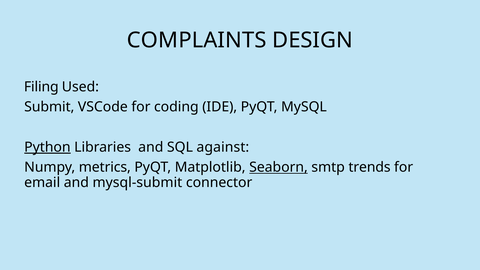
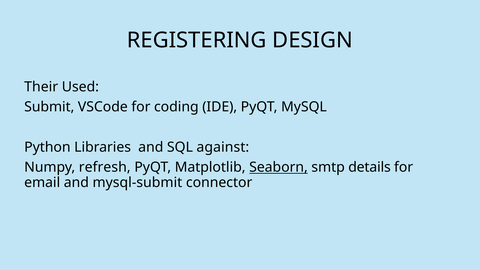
COMPLAINTS: COMPLAINTS -> REGISTERING
Filing: Filing -> Their
Python underline: present -> none
metrics: metrics -> refresh
trends: trends -> details
